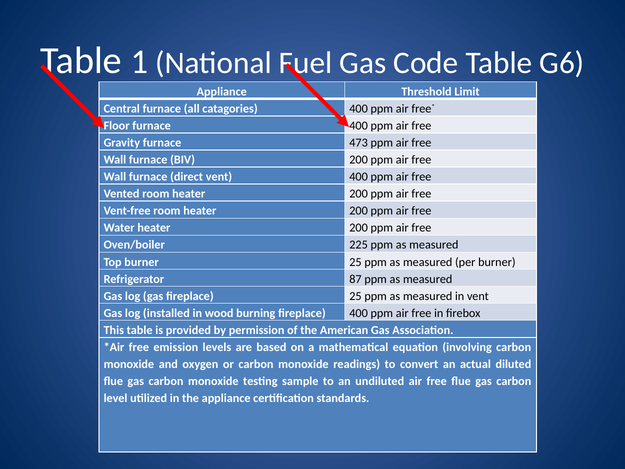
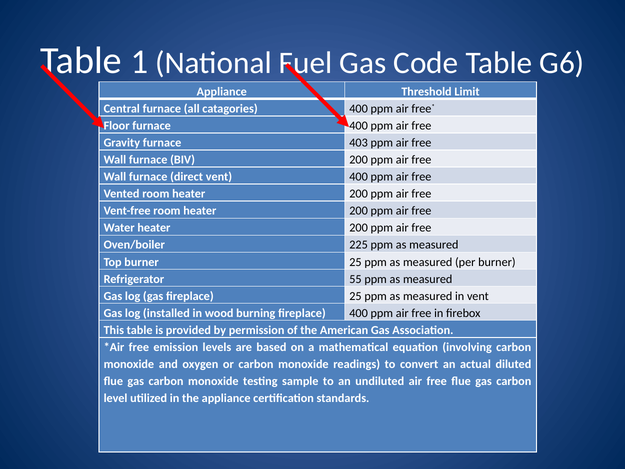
473: 473 -> 403
87: 87 -> 55
